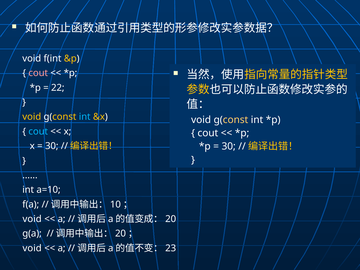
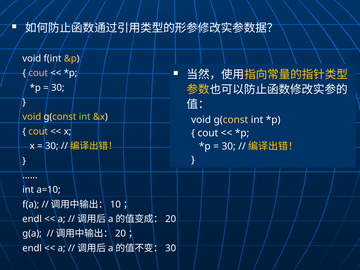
22 at (58, 88): 22 -> 30
int at (85, 117) colour: light blue -> light green
cout at (38, 131) colour: light blue -> yellow
void at (32, 219): void -> endl
void at (32, 248): void -> endl
23 at (171, 248): 23 -> 30
